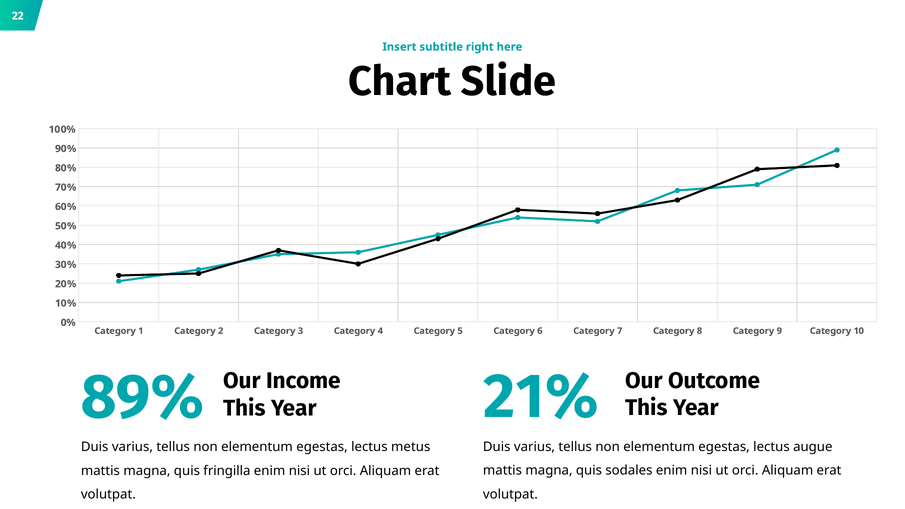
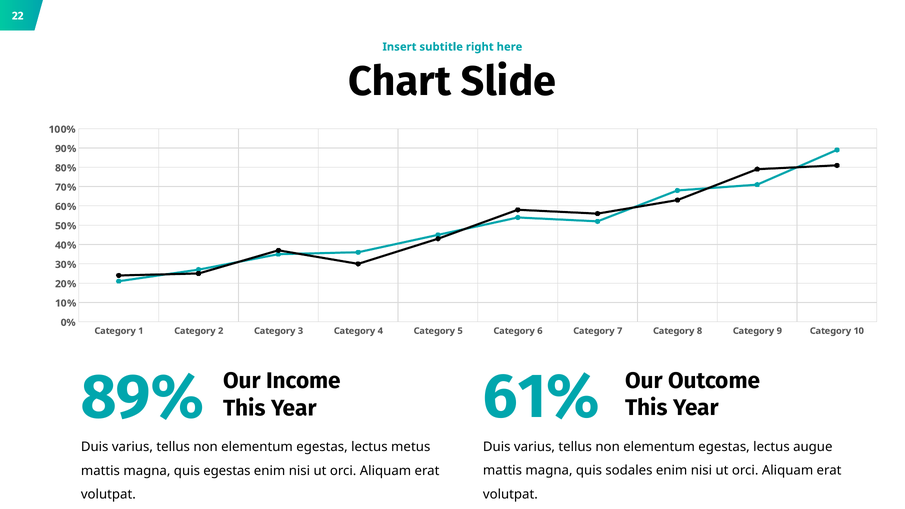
21%: 21% -> 61%
quis fringilla: fringilla -> egestas
